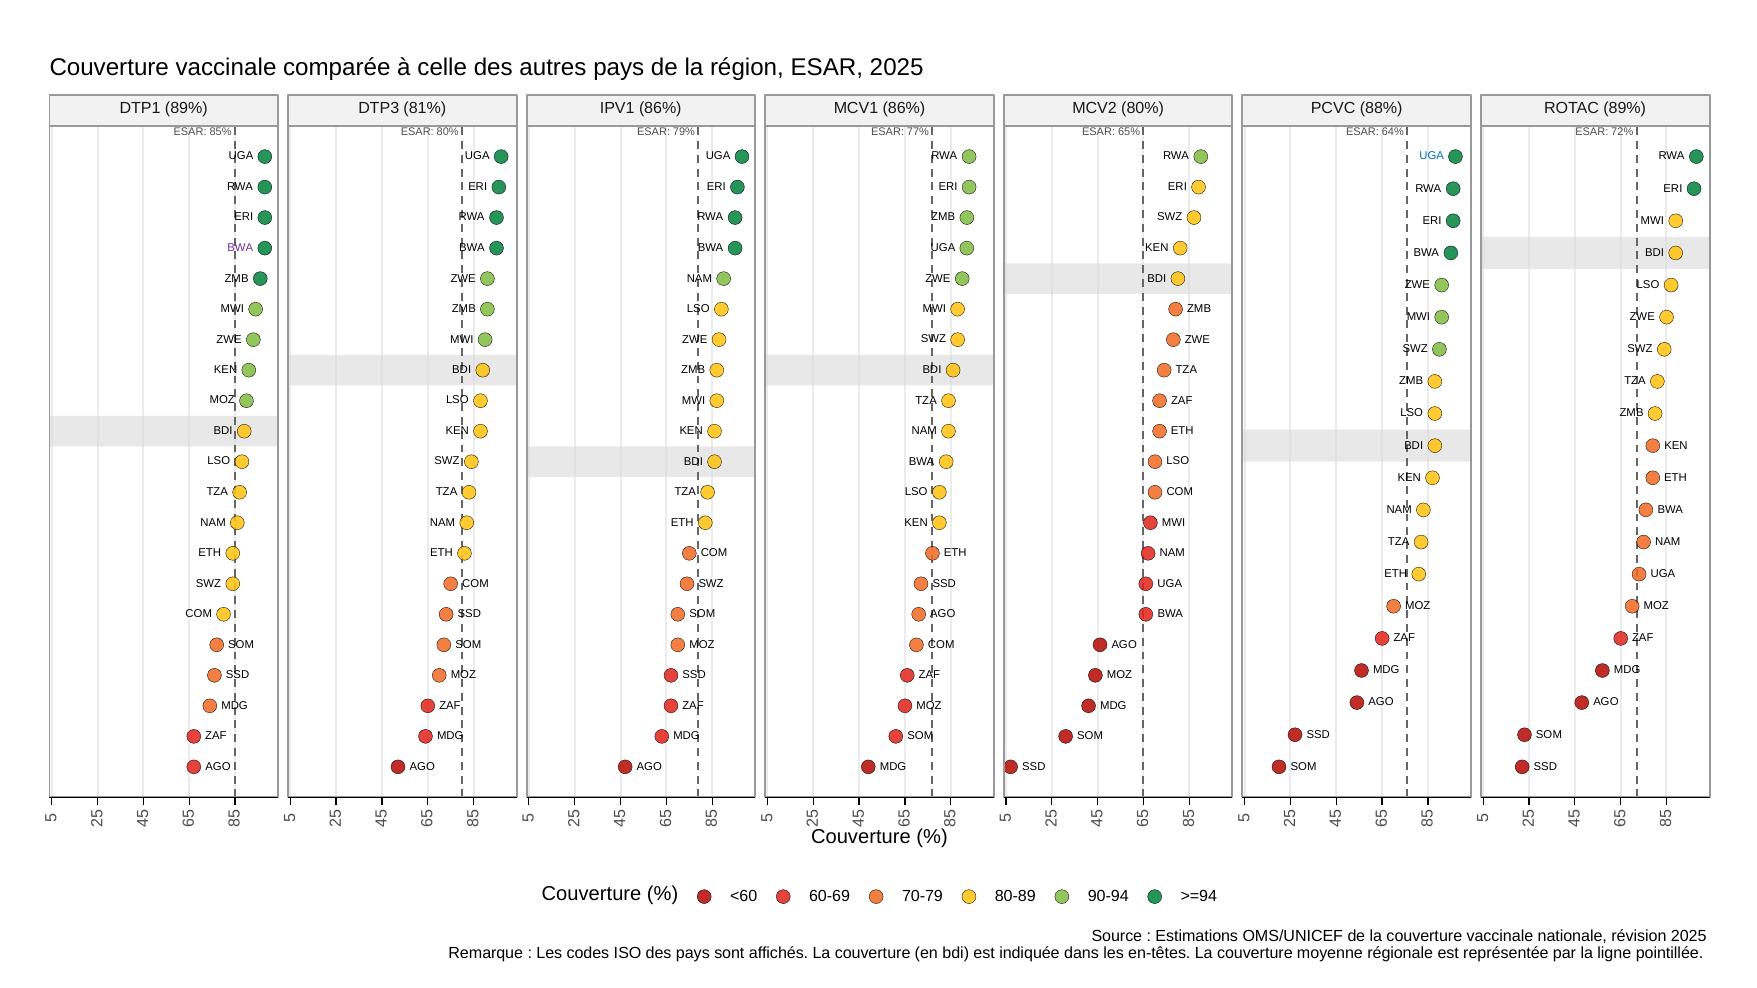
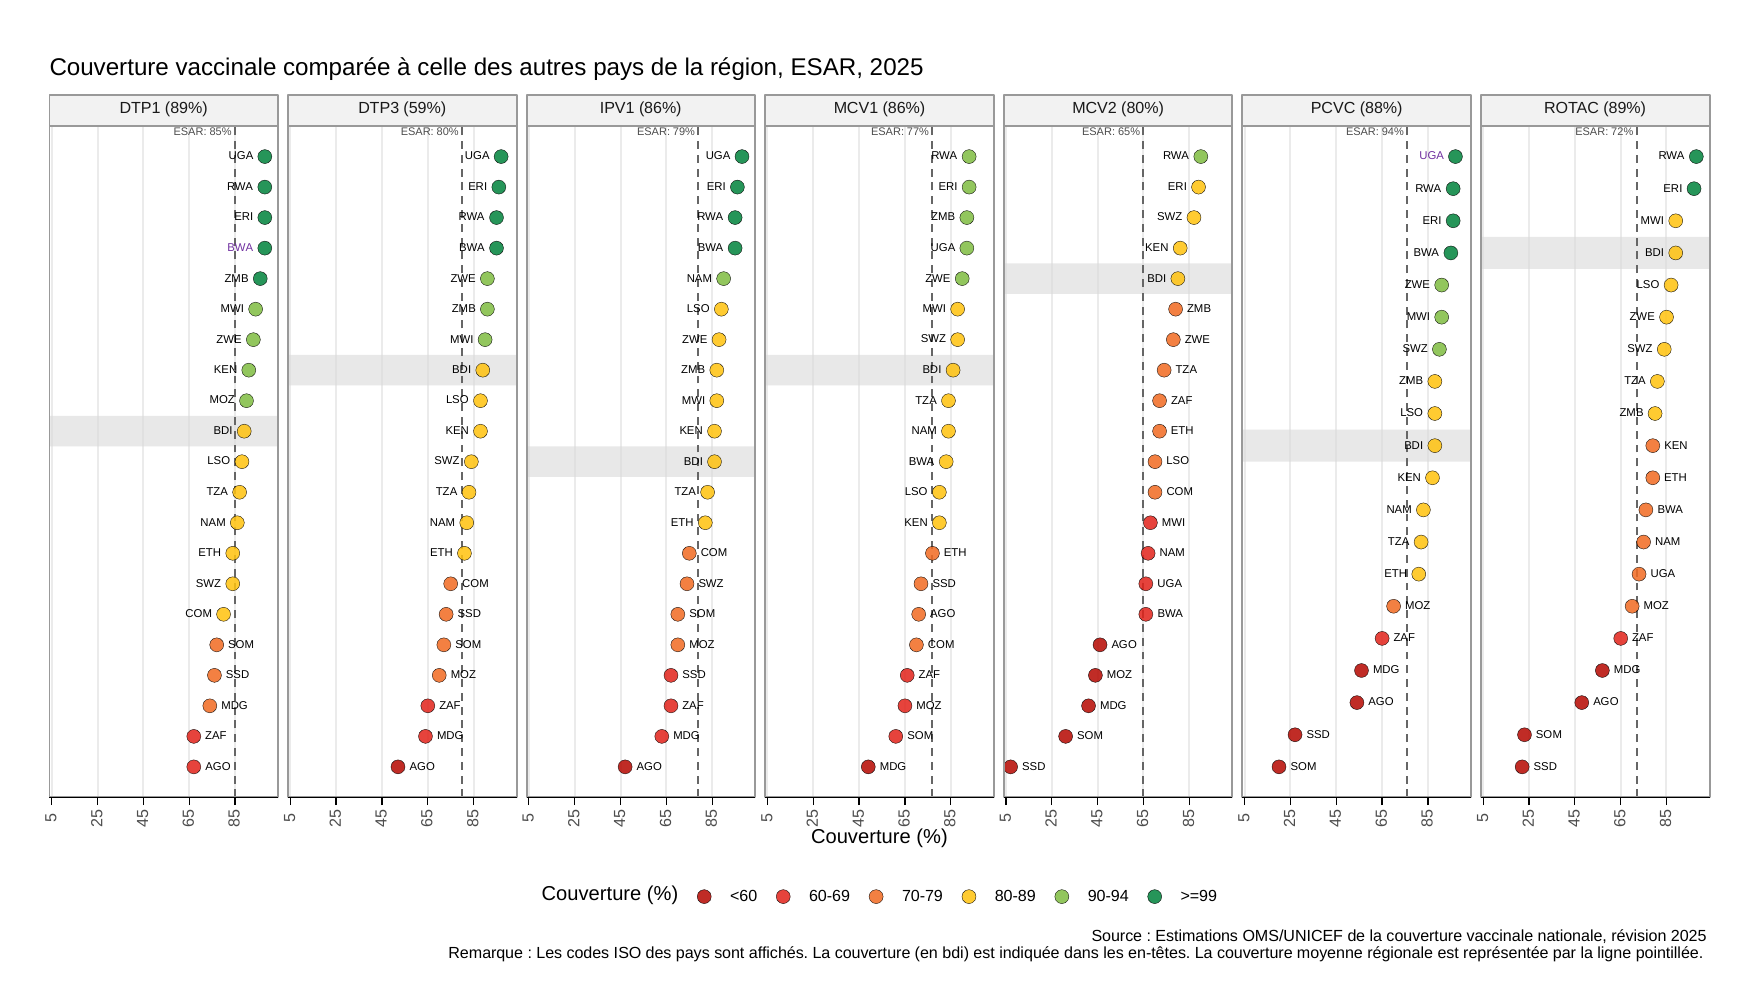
81%: 81% -> 59%
64%: 64% -> 94%
UGA at (1432, 156) colour: blue -> purple
>=94: >=94 -> >=99
